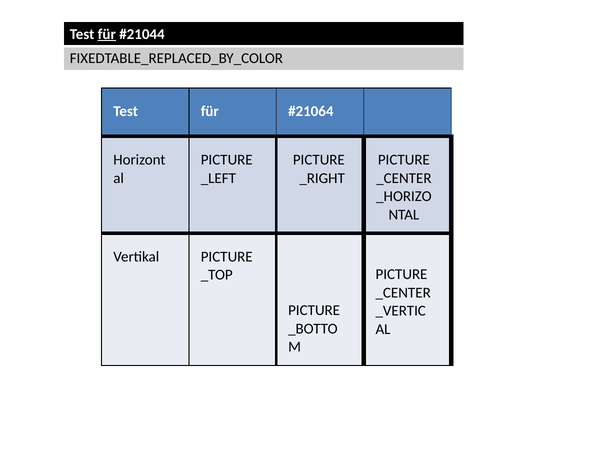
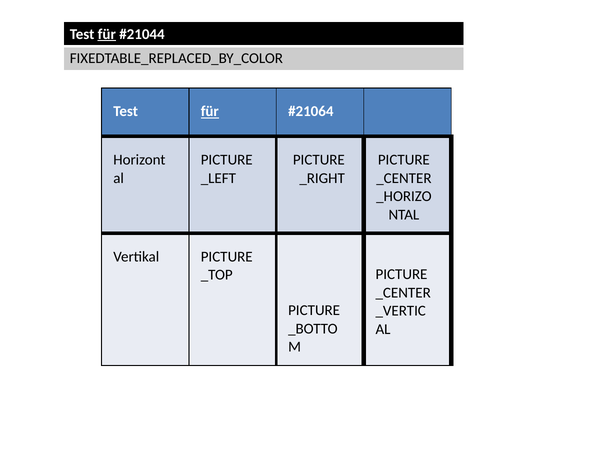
für at (210, 111) underline: none -> present
